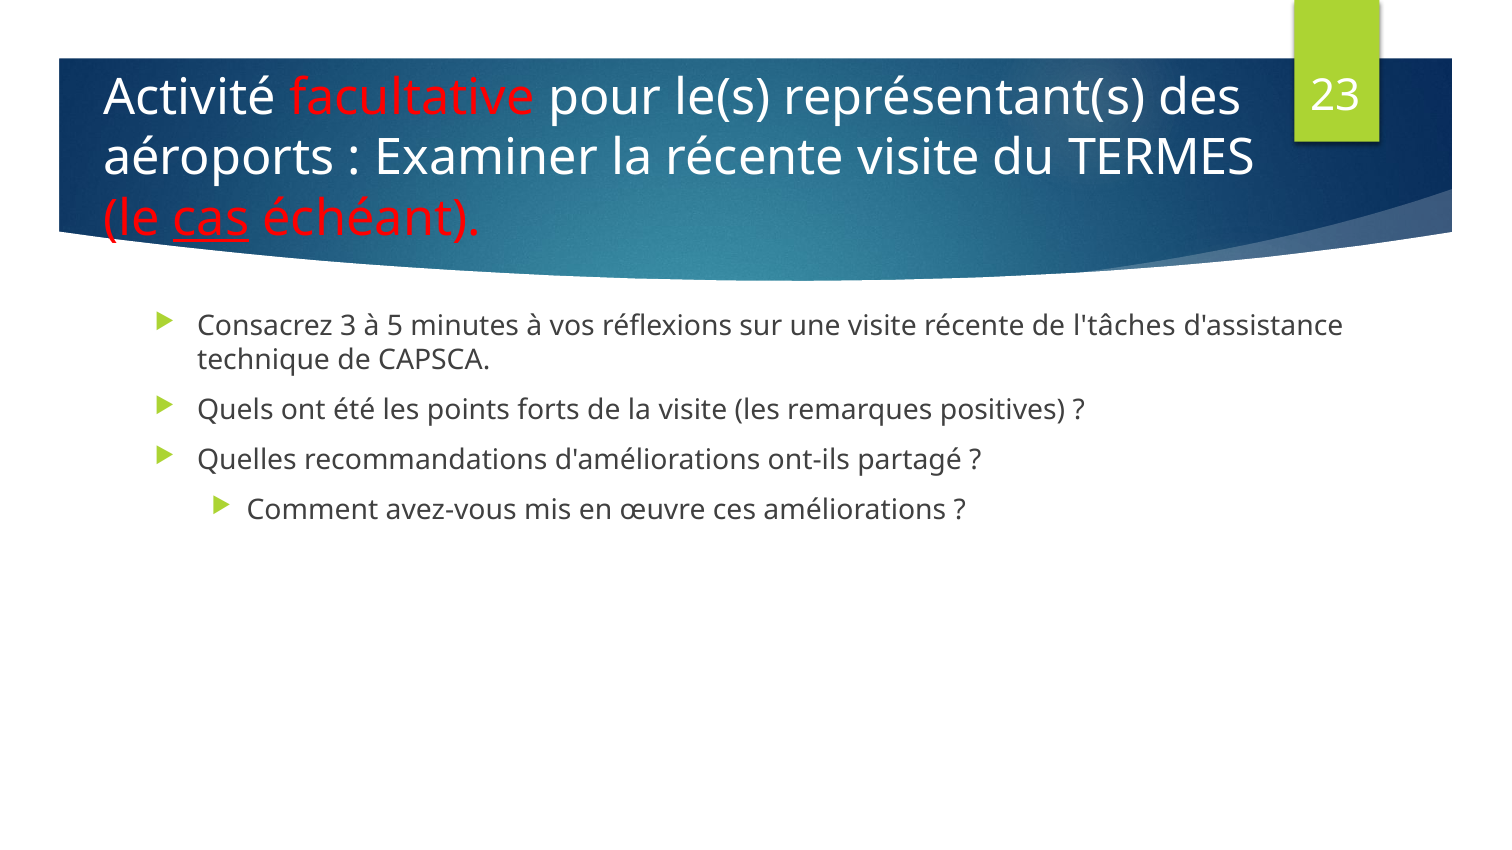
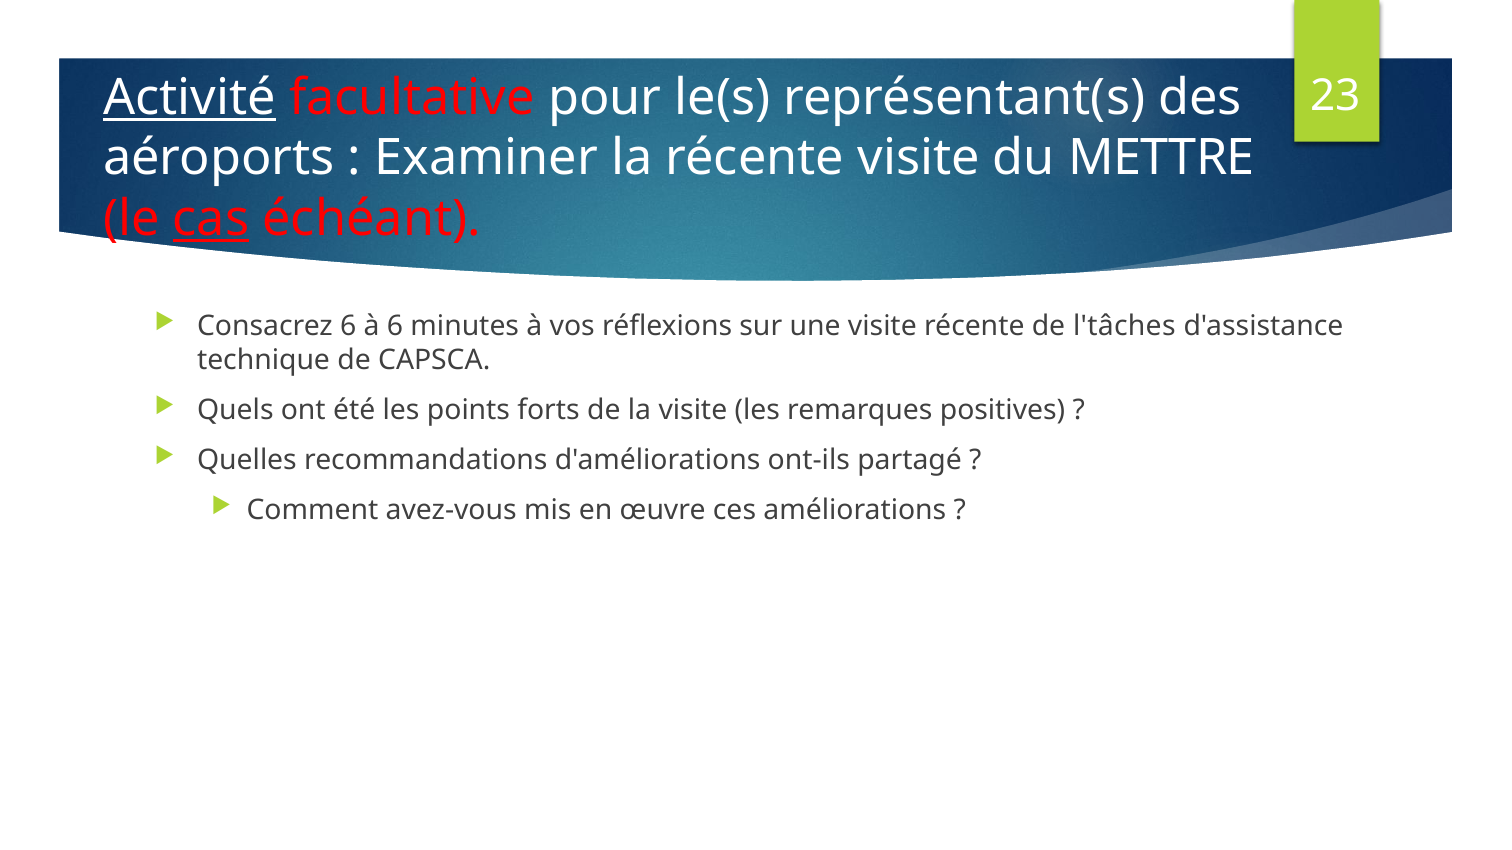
Activité underline: none -> present
TERMES: TERMES -> METTRE
Consacrez 3: 3 -> 6
à 5: 5 -> 6
